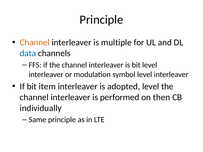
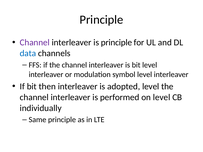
Channel at (35, 43) colour: orange -> purple
is multiple: multiple -> principle
item: item -> then
on then: then -> level
